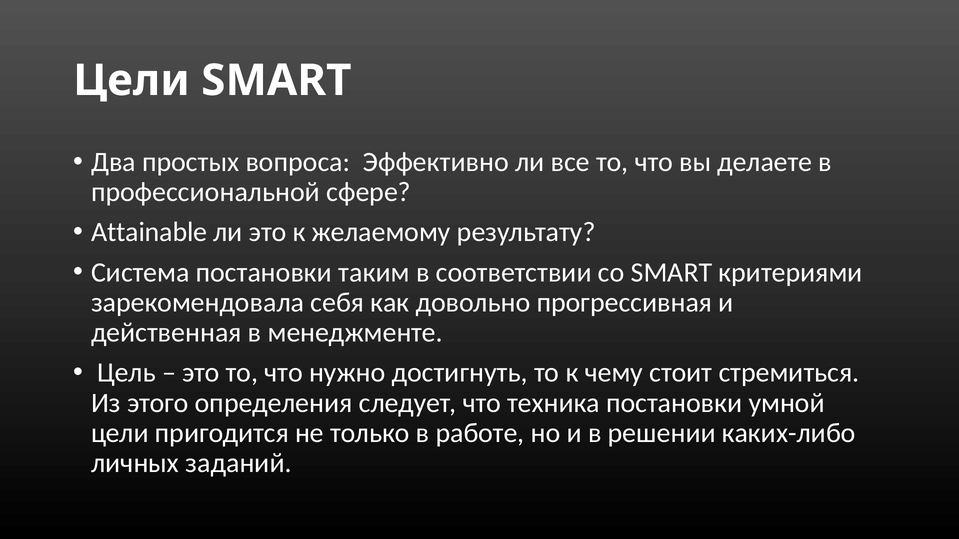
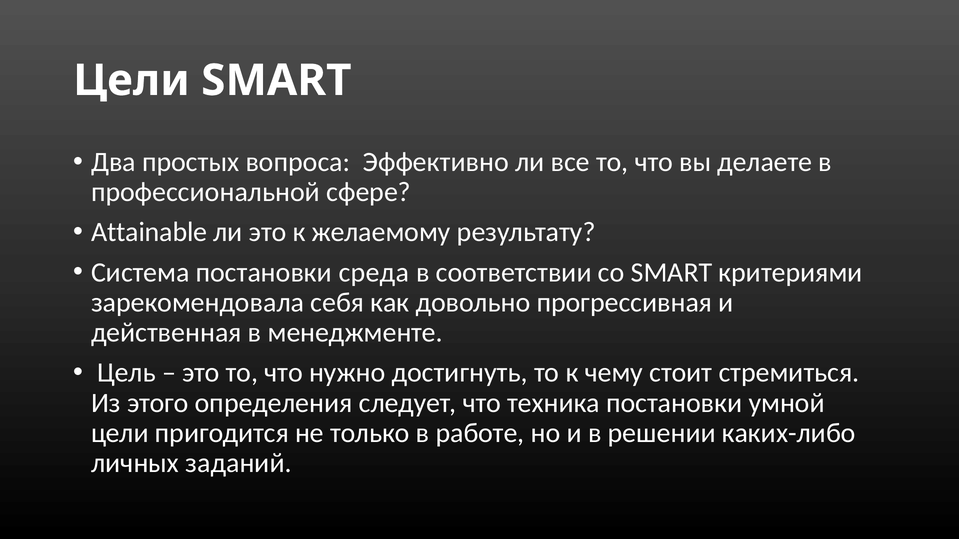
таким: таким -> среда
